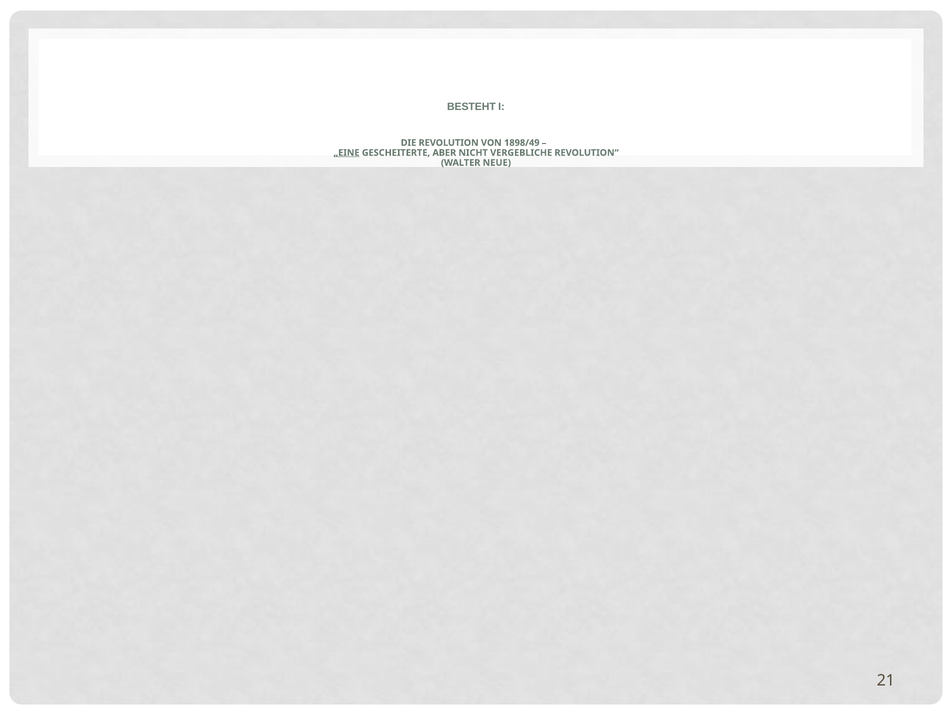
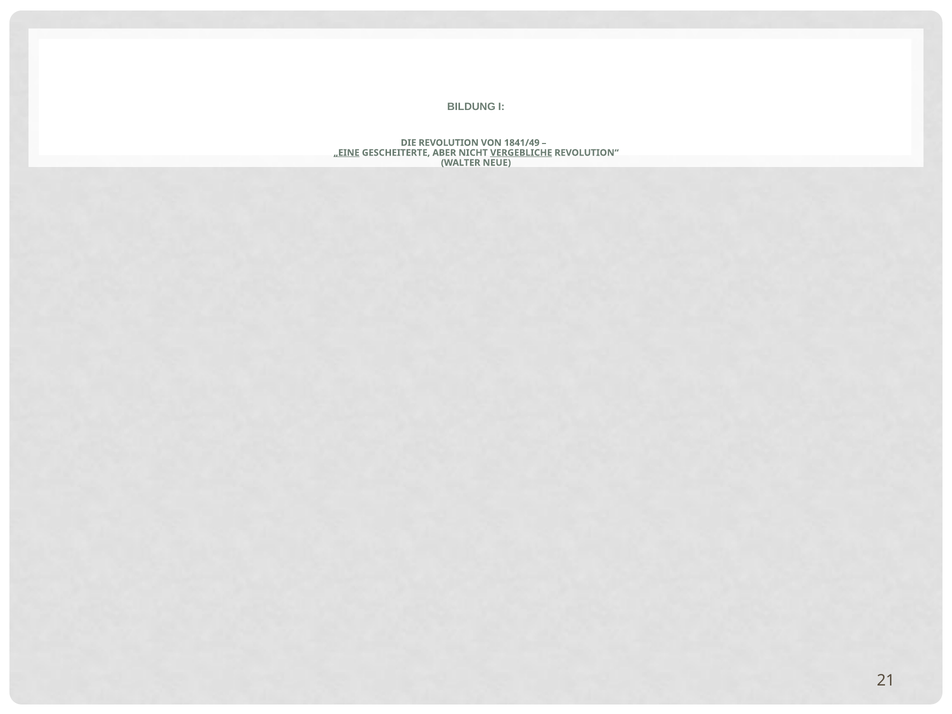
BESTEHT: BESTEHT -> BILDUNG
1898/49: 1898/49 -> 1841/49
VERGEBLICHE underline: none -> present
